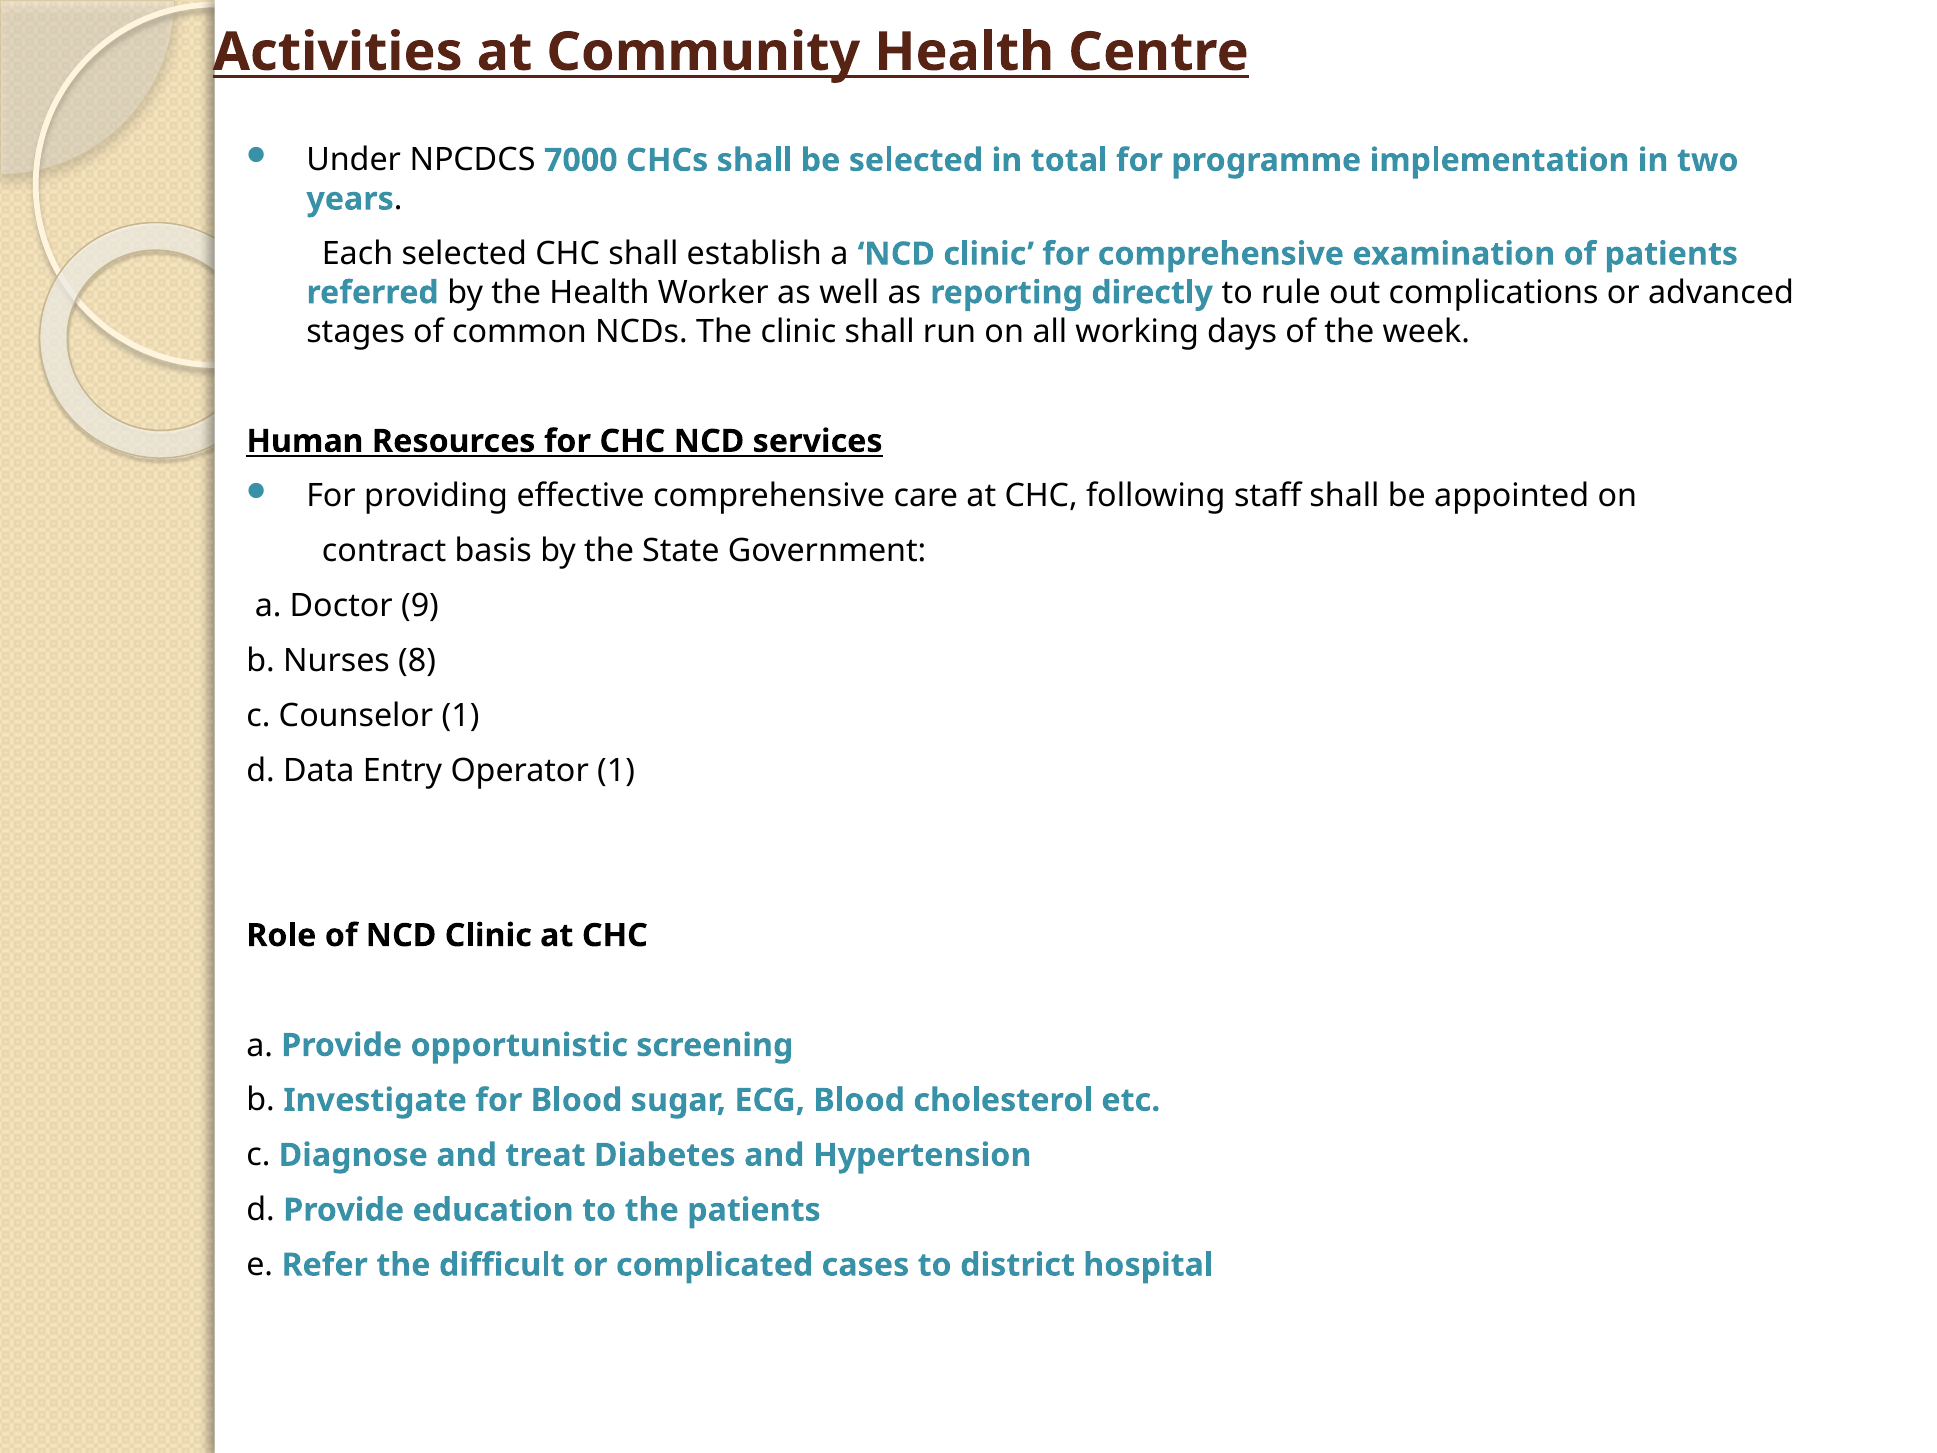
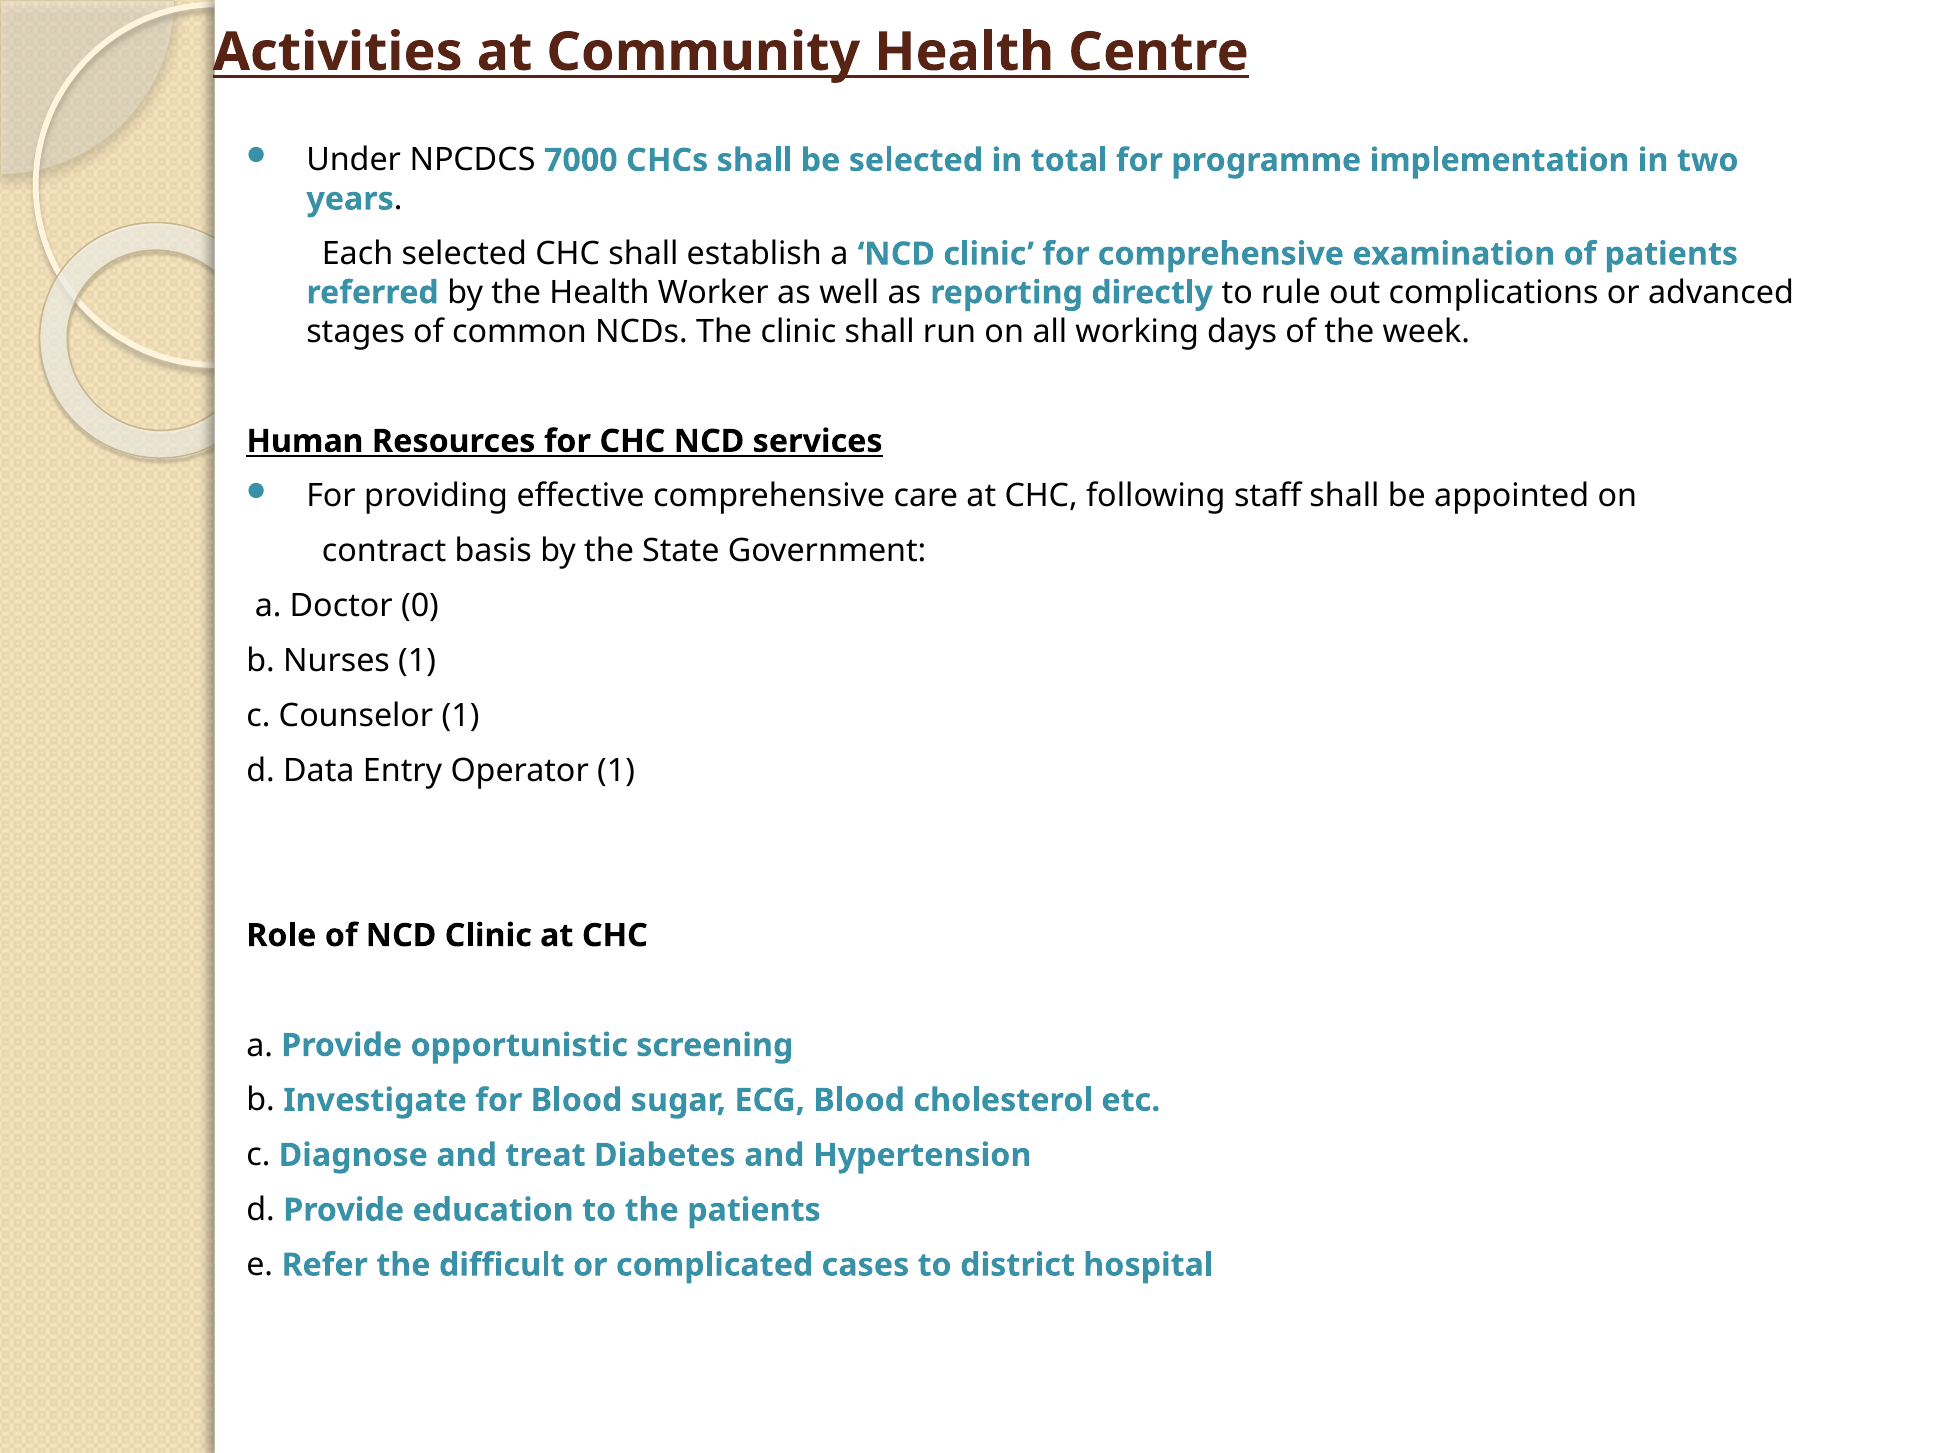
9: 9 -> 0
Nurses 8: 8 -> 1
